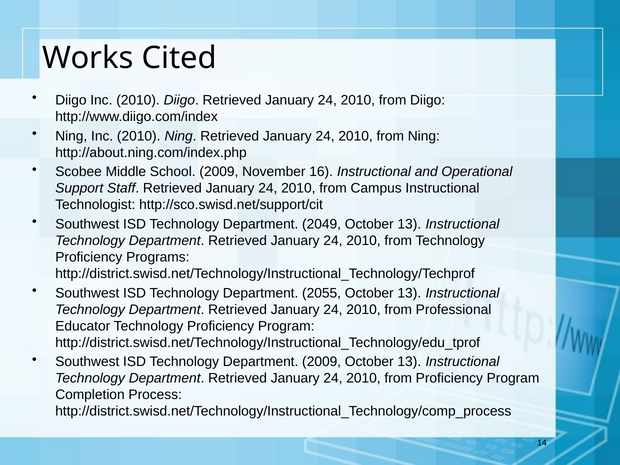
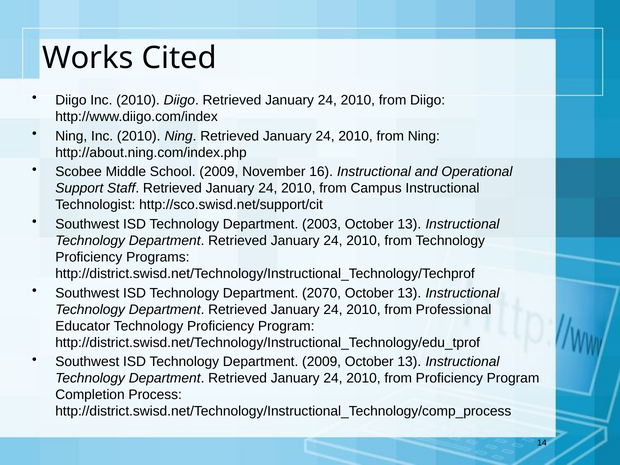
2049: 2049 -> 2003
2055: 2055 -> 2070
